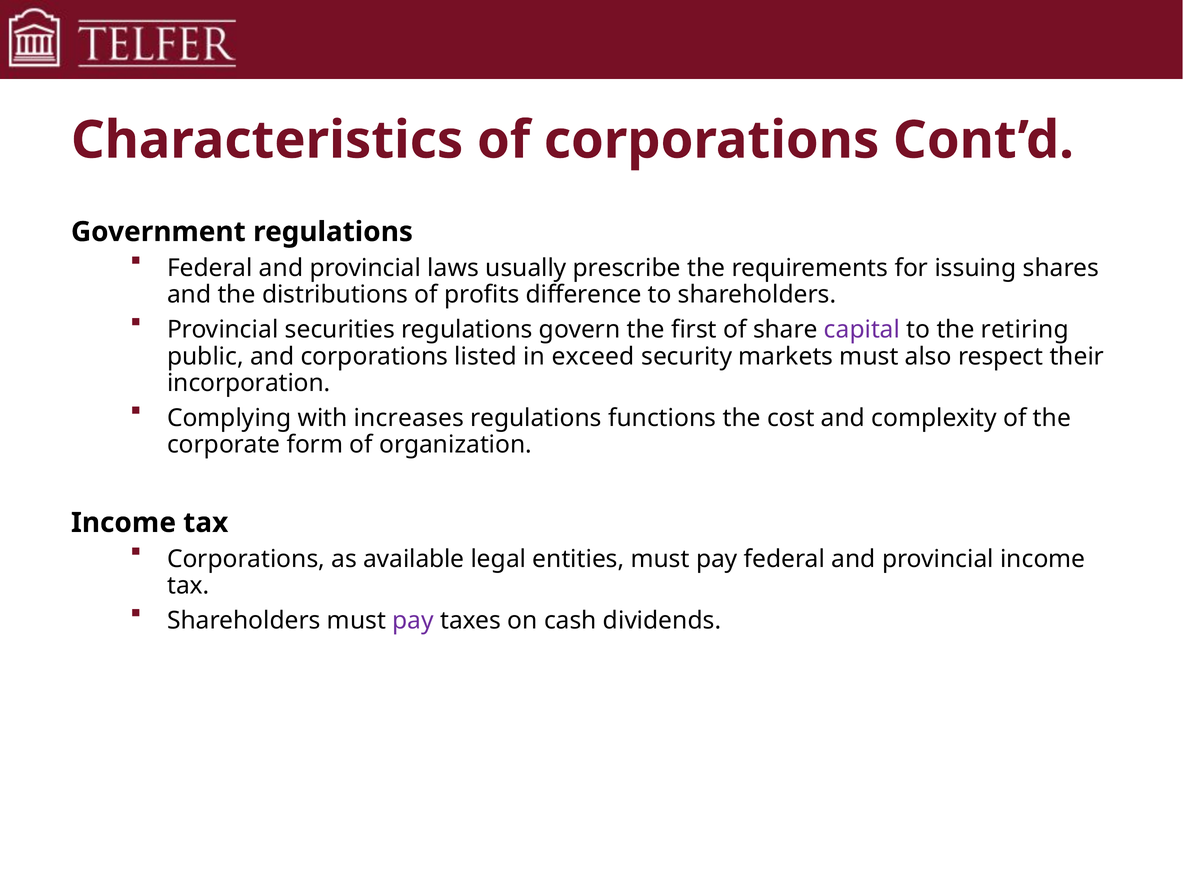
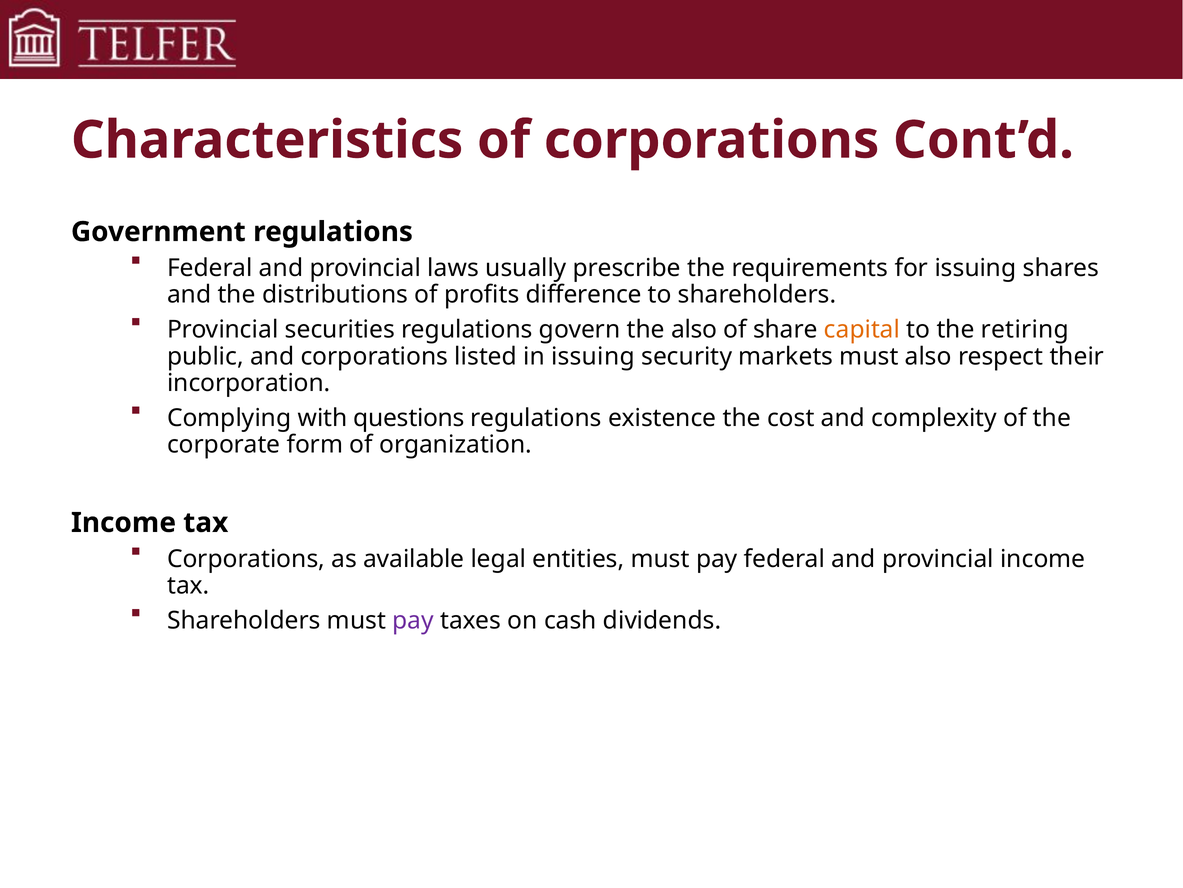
the first: first -> also
capital colour: purple -> orange
in exceed: exceed -> issuing
increases: increases -> questions
functions: functions -> existence
